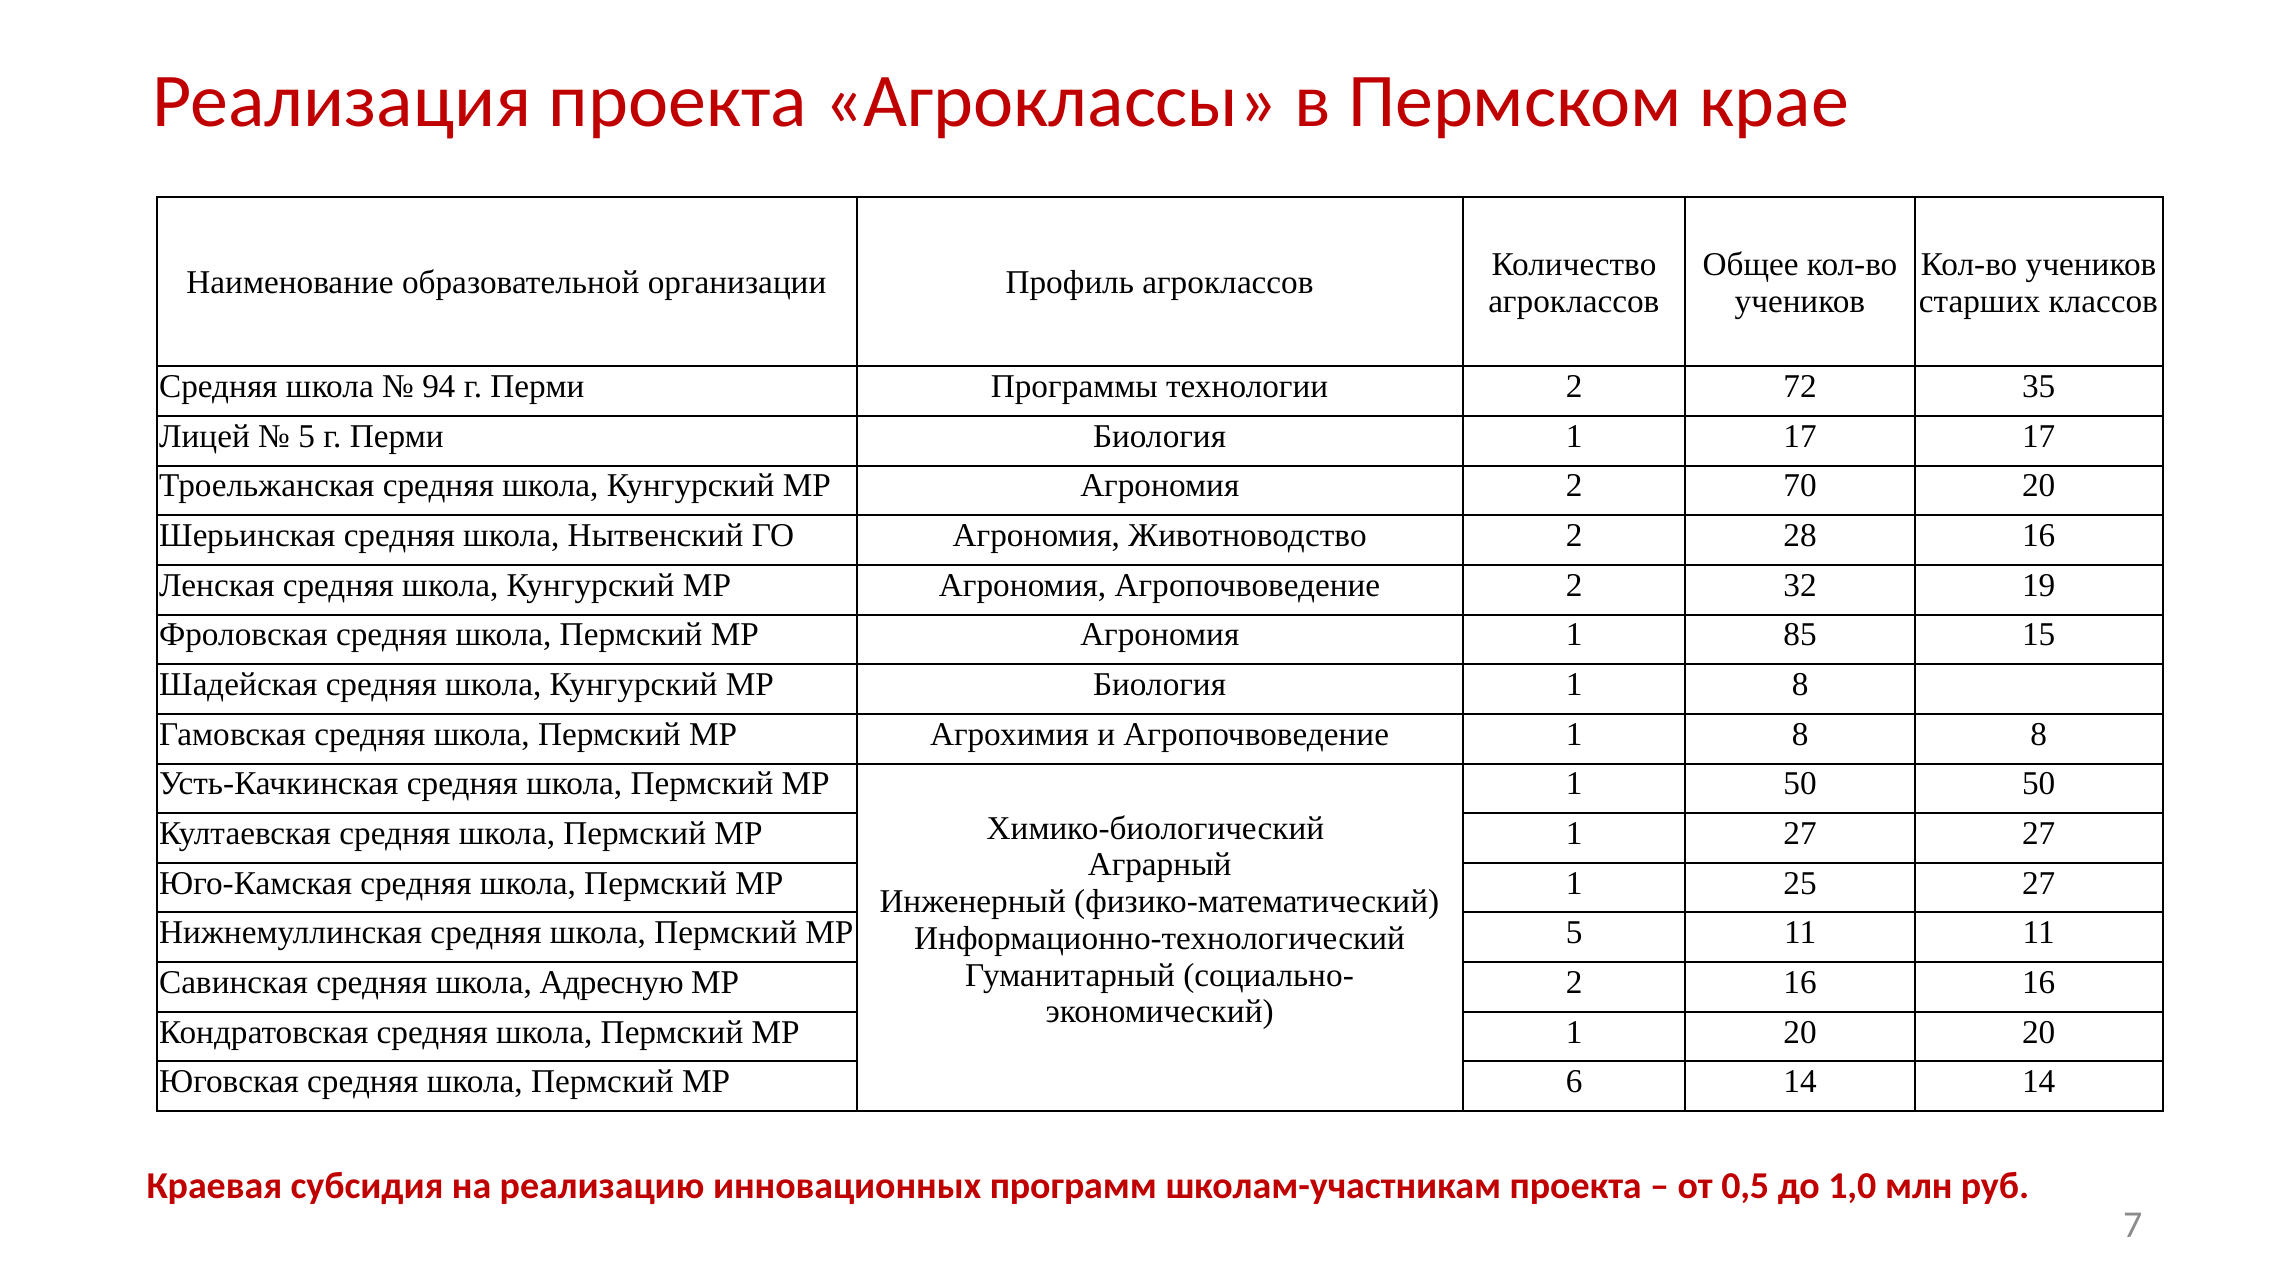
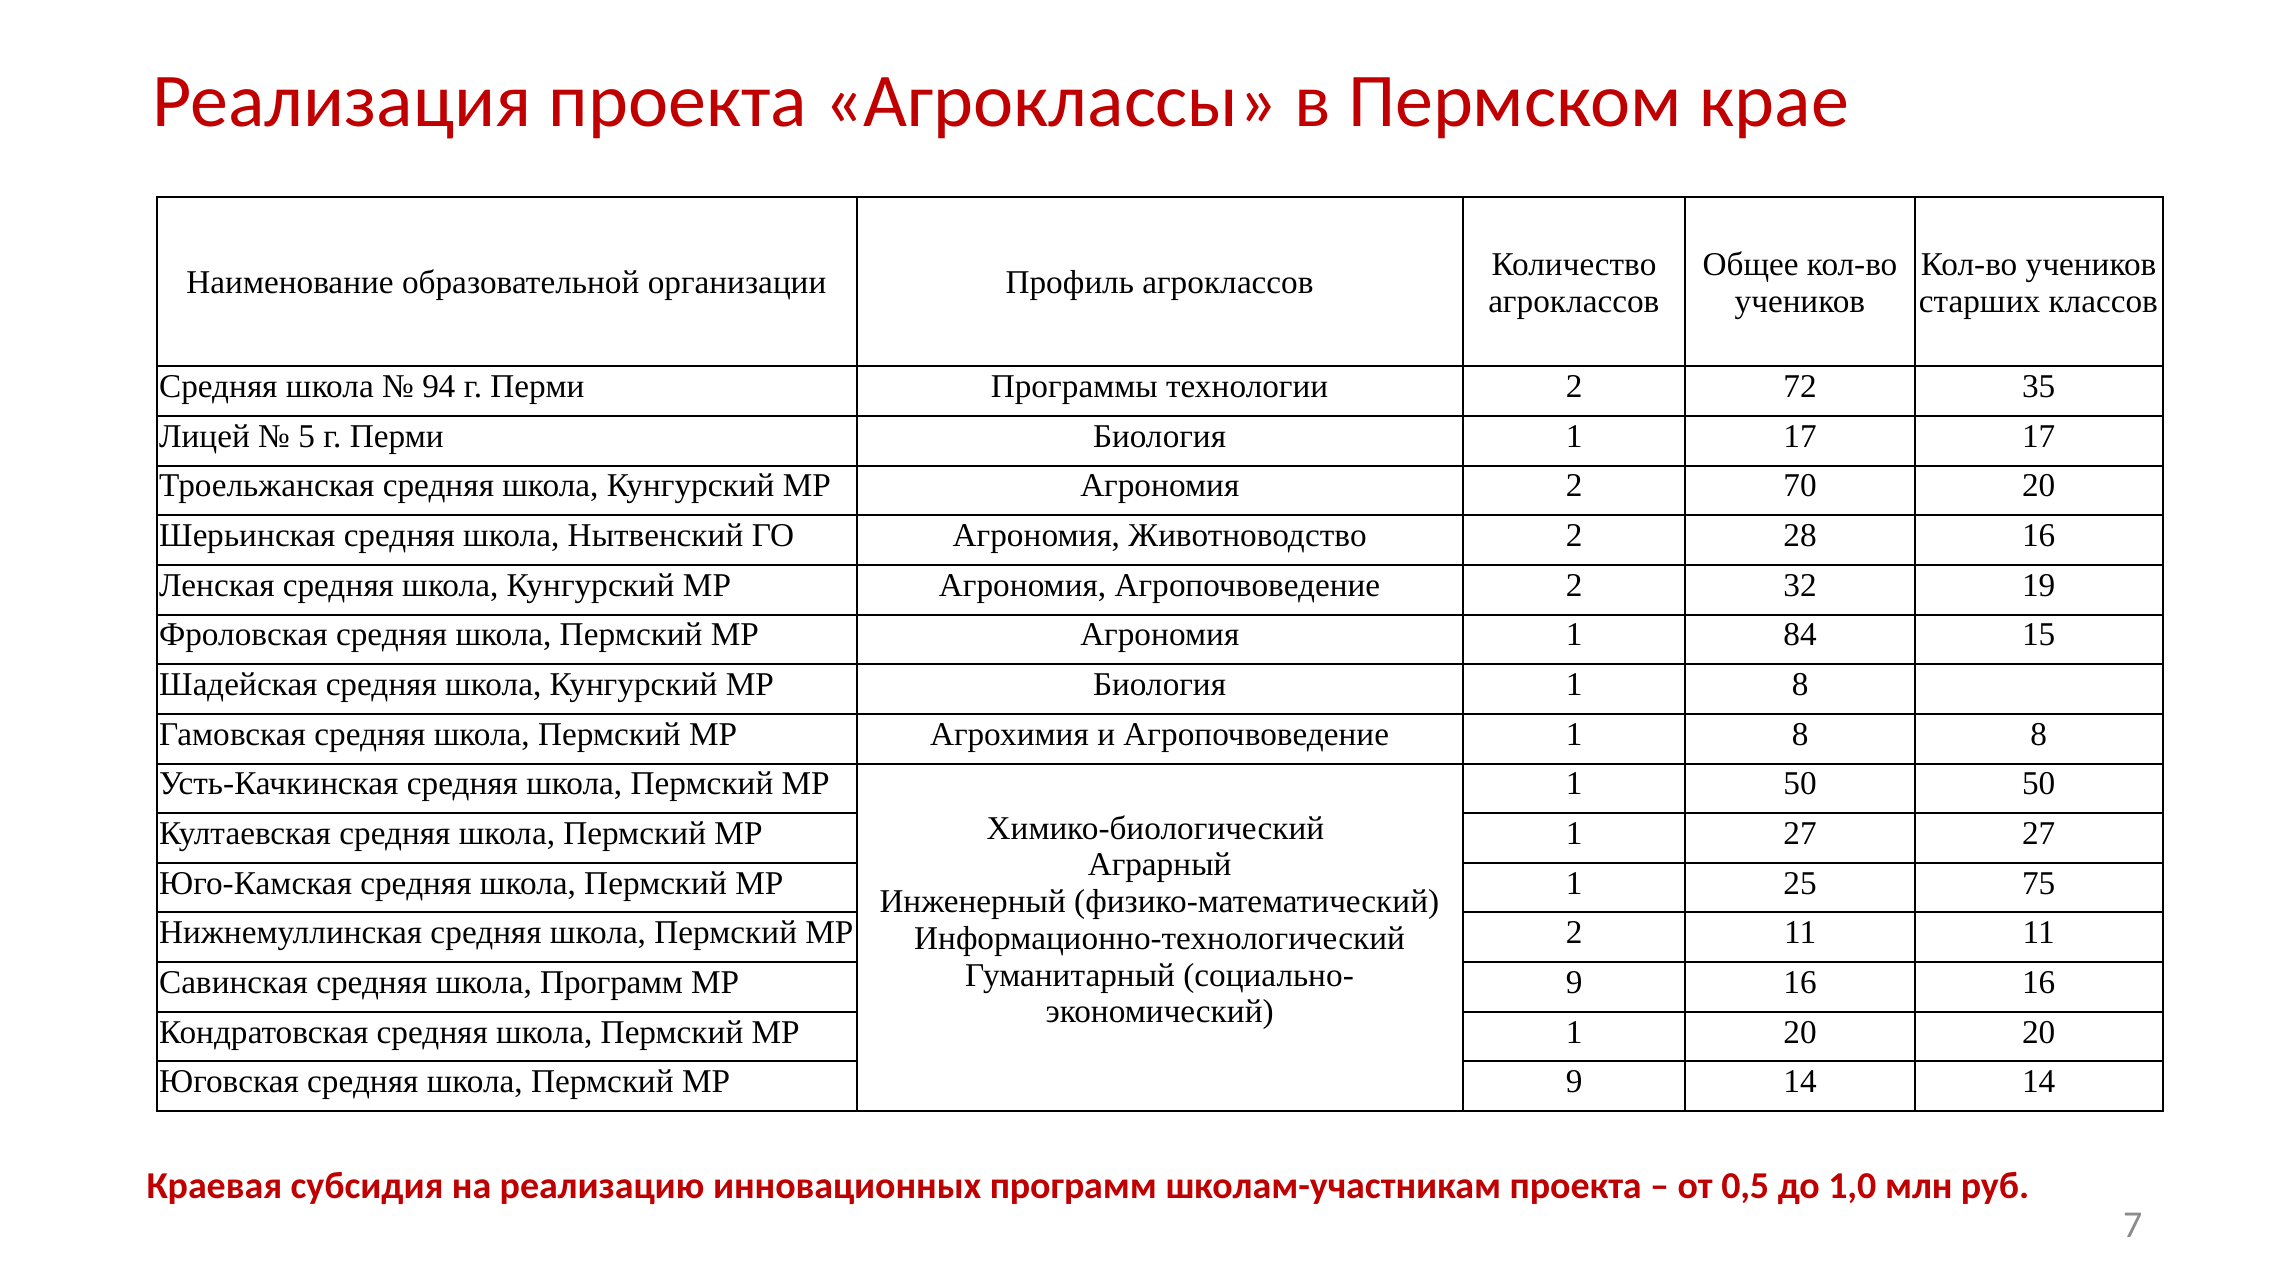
85: 85 -> 84
25 27: 27 -> 75
МР 5: 5 -> 2
школа Адресную: Адресную -> Программ
2 at (1574, 983): 2 -> 9
Пермский МР 6: 6 -> 9
